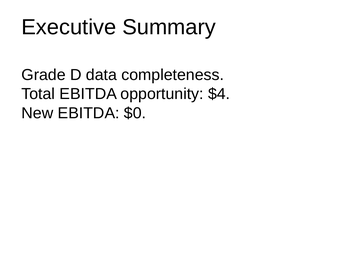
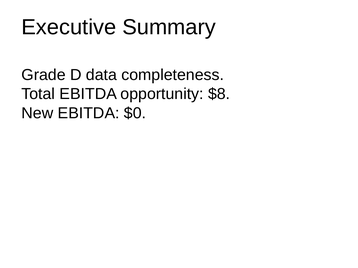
$4: $4 -> $8
